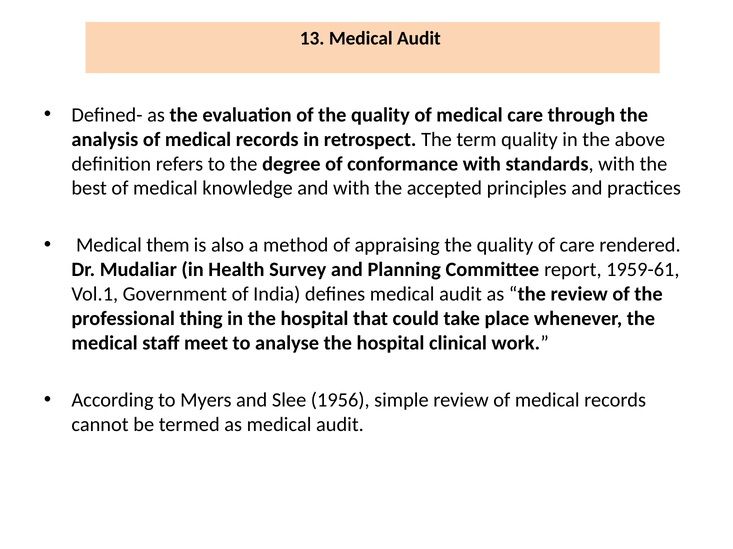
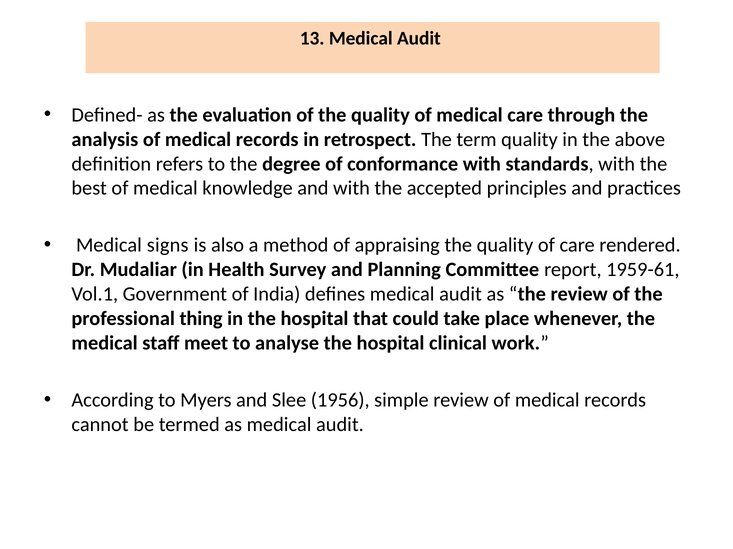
them: them -> signs
